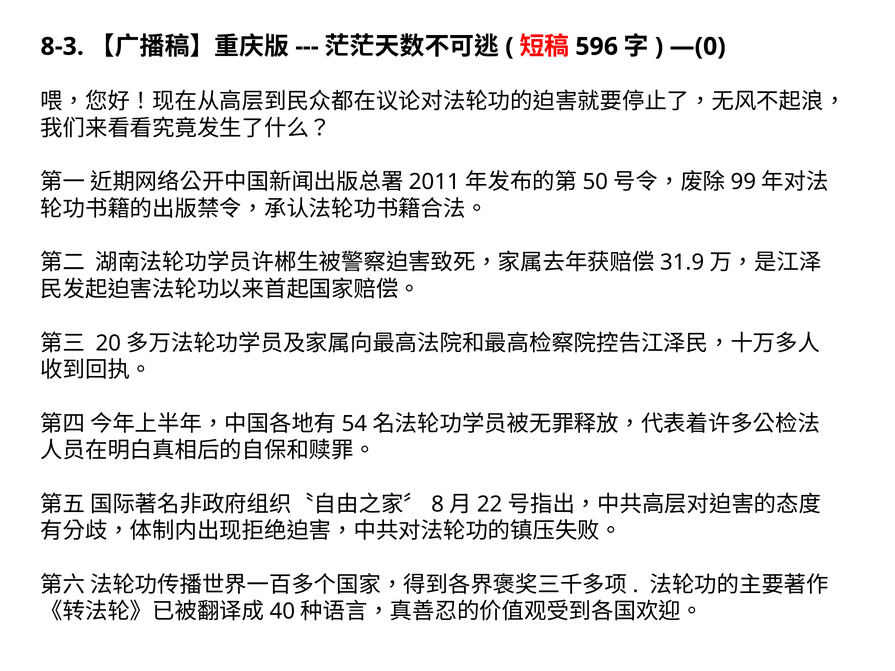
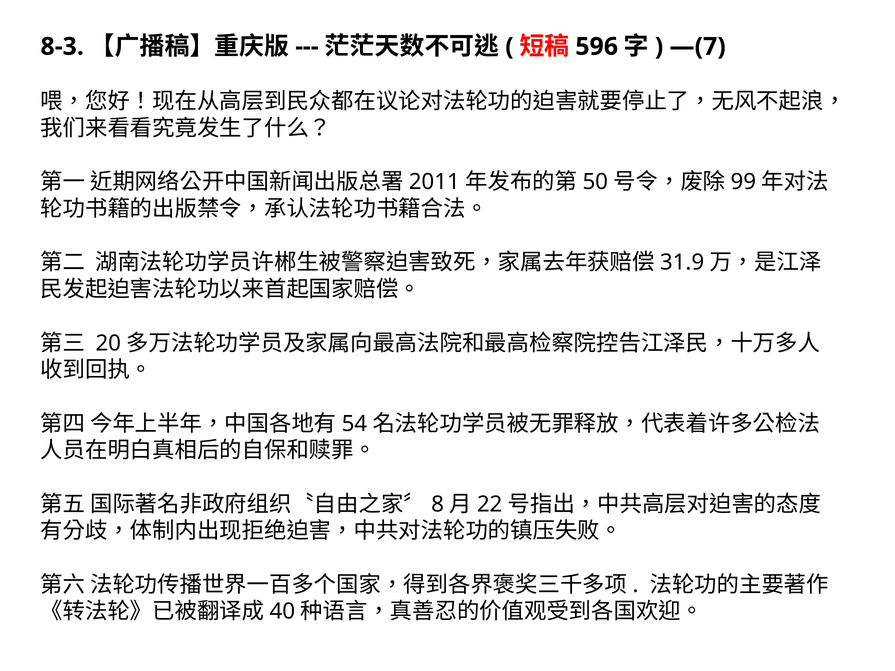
—(0: —(0 -> —(7
